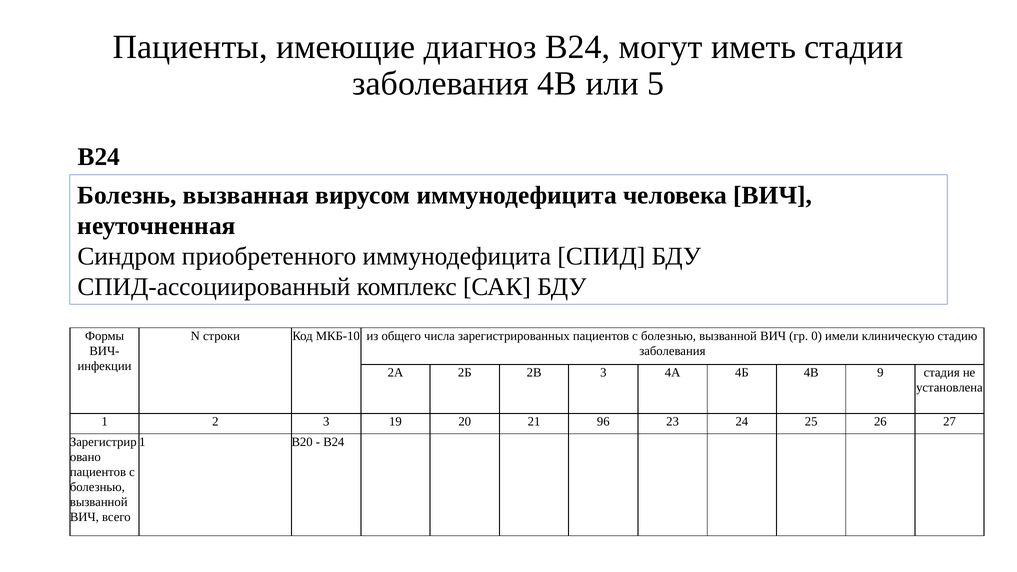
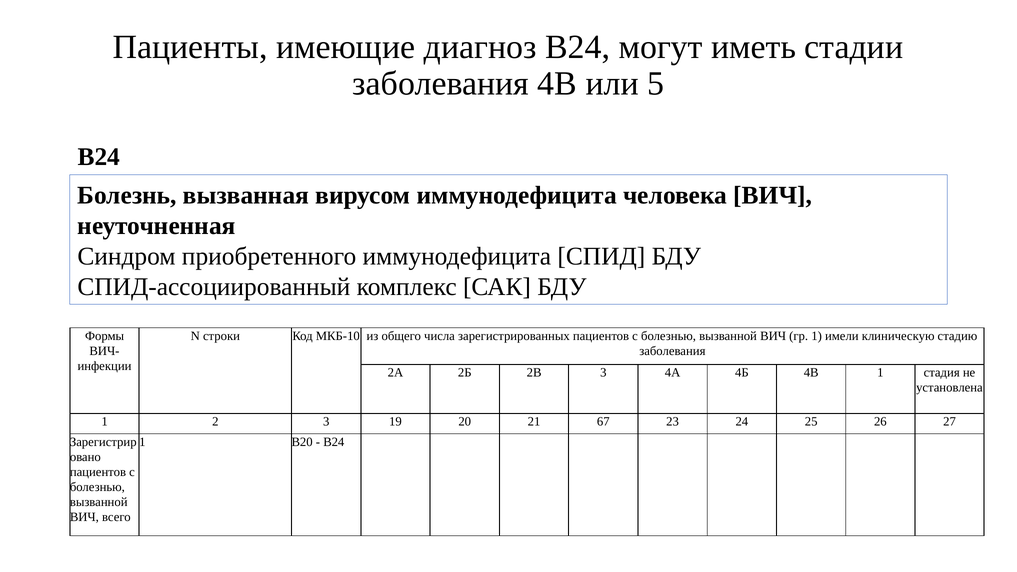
гр 0: 0 -> 1
4В 9: 9 -> 1
96: 96 -> 67
